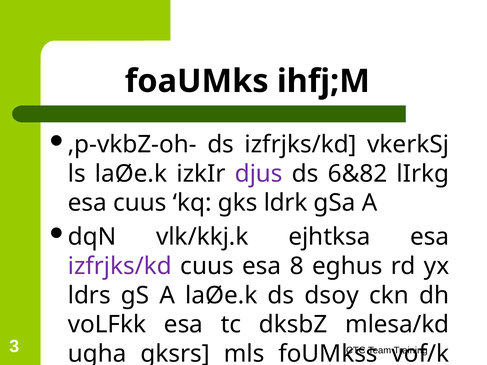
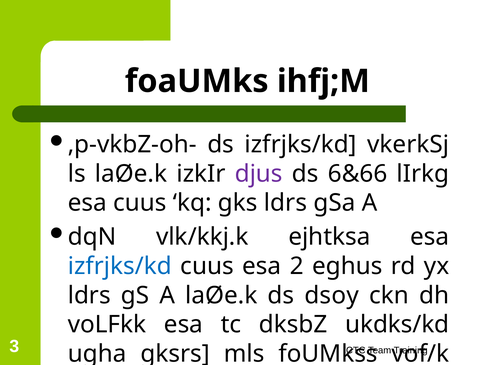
6&82: 6&82 -> 6&66
gks ldrk: ldrk -> ldrs
izfrjks/kd at (120, 266) colour: purple -> blue
8: 8 -> 2
mlesa/kd: mlesa/kd -> ukdks/kd
